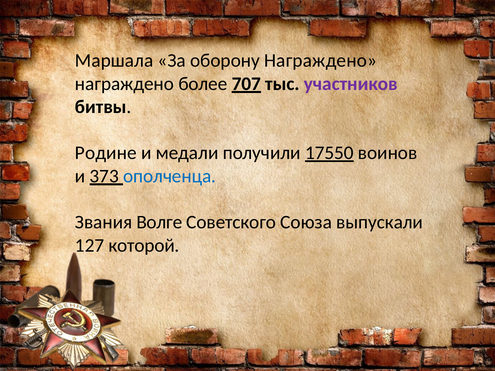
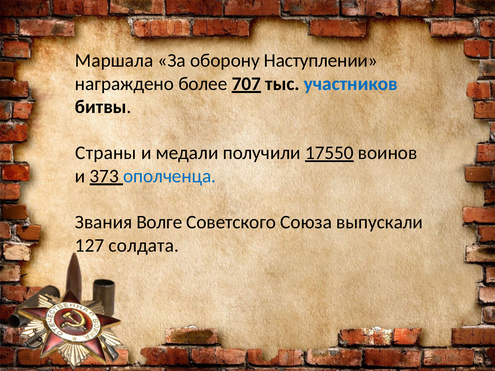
оборону Награждено: Награждено -> Наступлении
участников colour: purple -> blue
Родине: Родине -> Страны
которой: которой -> солдата
